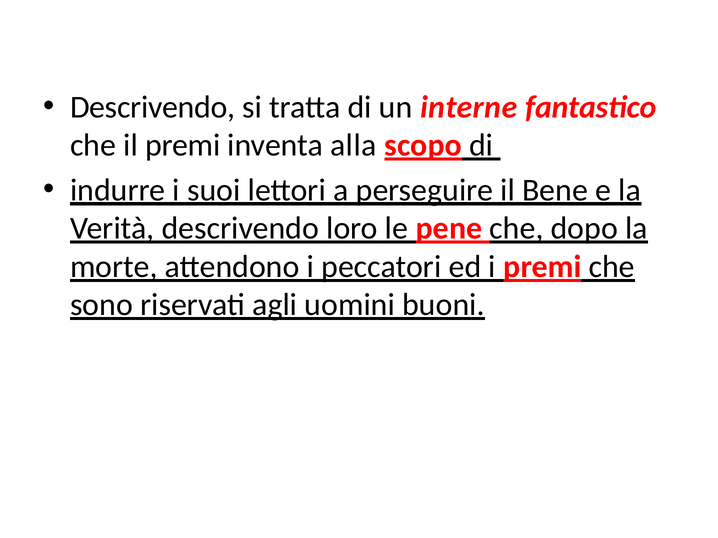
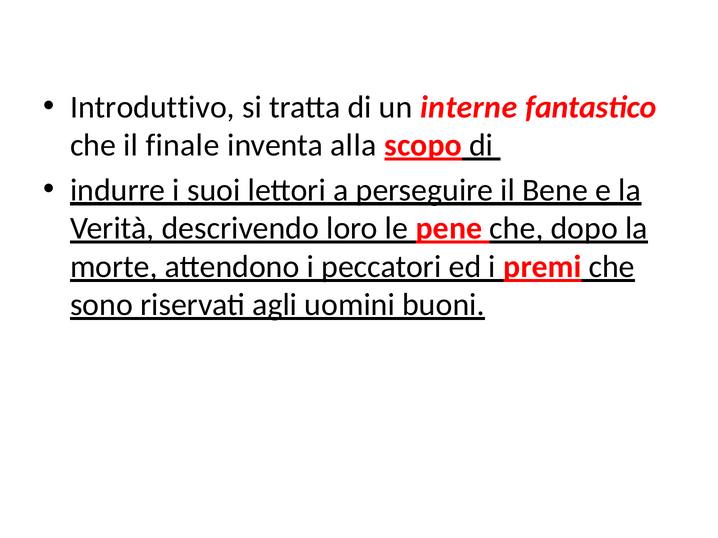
Descrivendo at (153, 107): Descrivendo -> Introduttivo
il premi: premi -> finale
